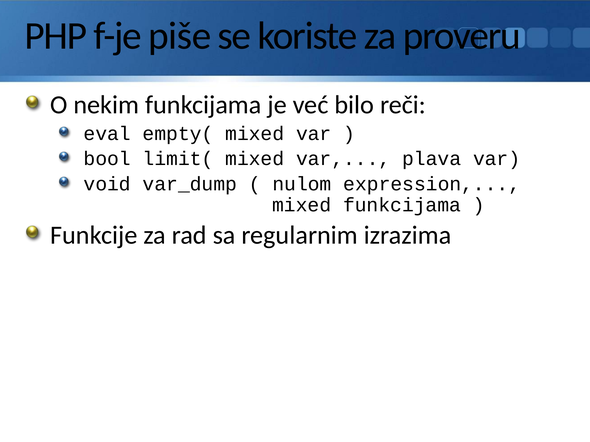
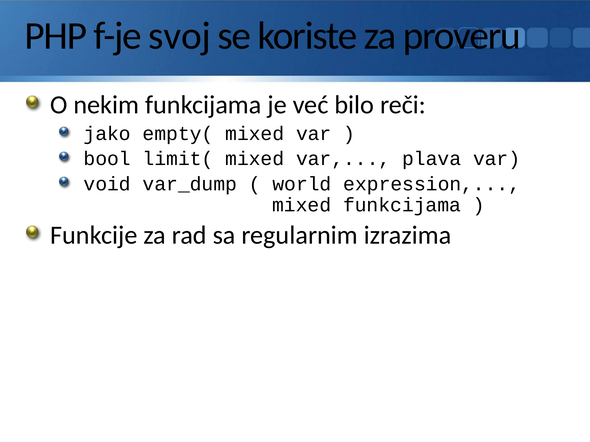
piše: piše -> svoj
eval: eval -> jako
nulom: nulom -> world
